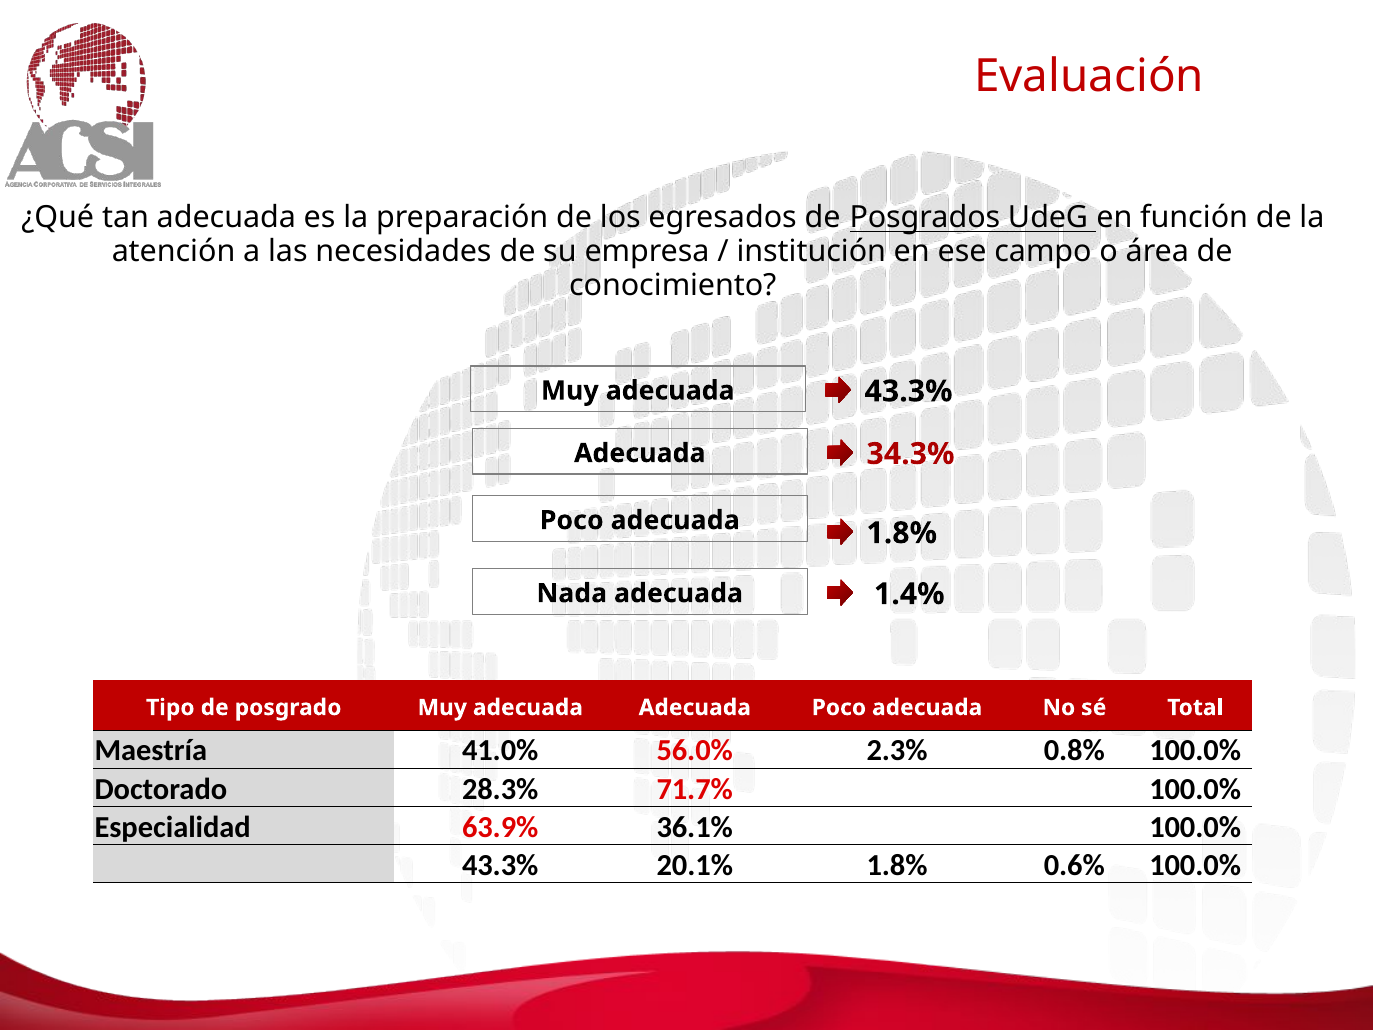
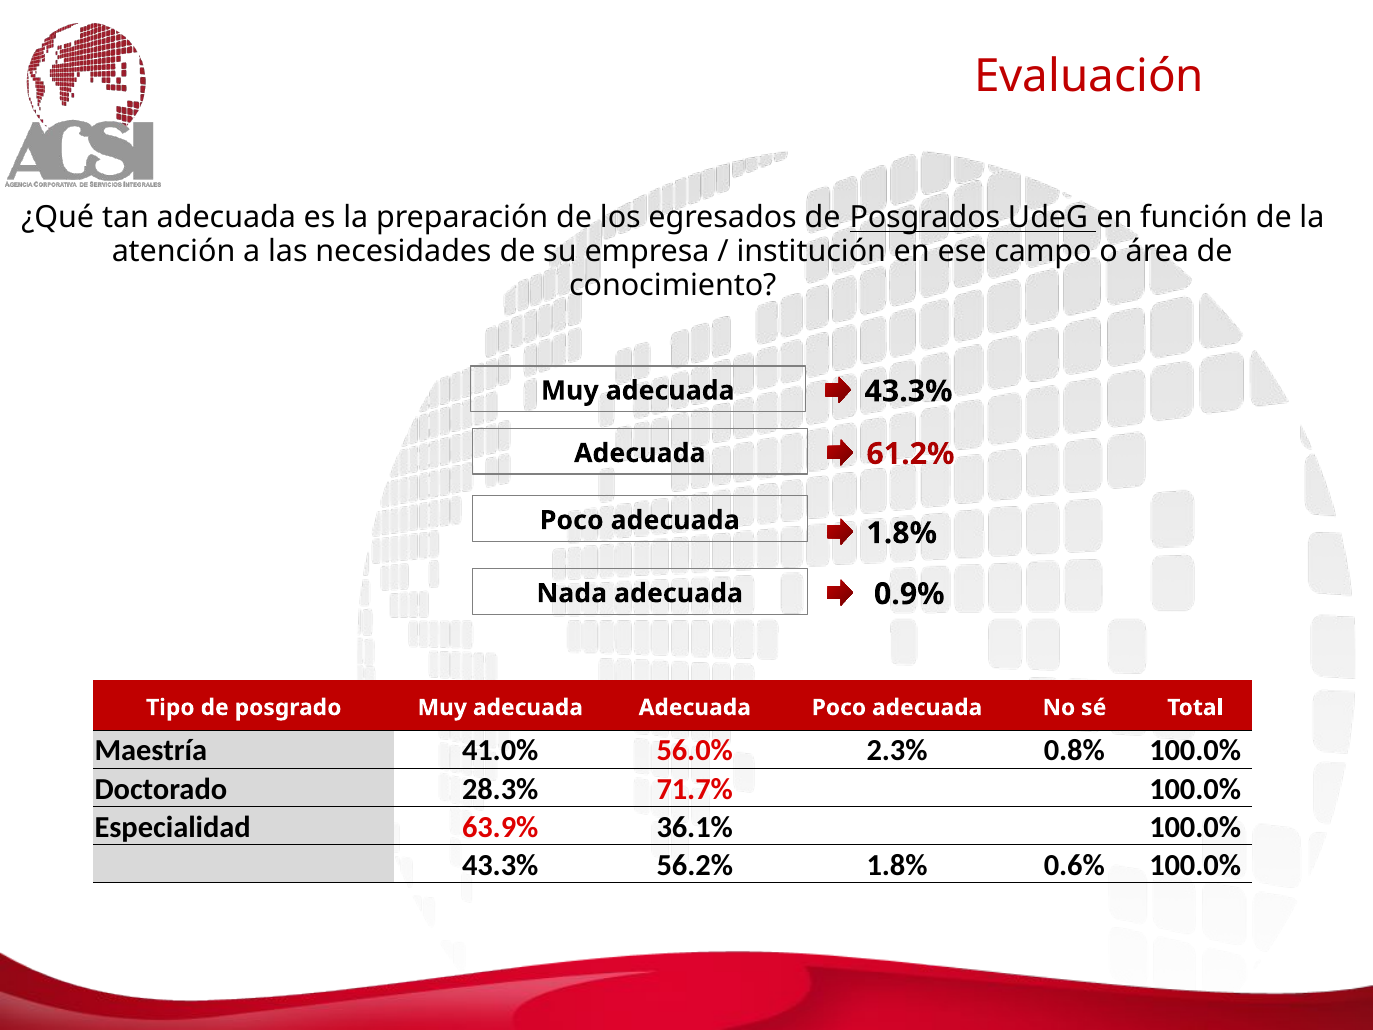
34.3%: 34.3% -> 61.2%
1.4%: 1.4% -> 0.9%
20.1%: 20.1% -> 56.2%
